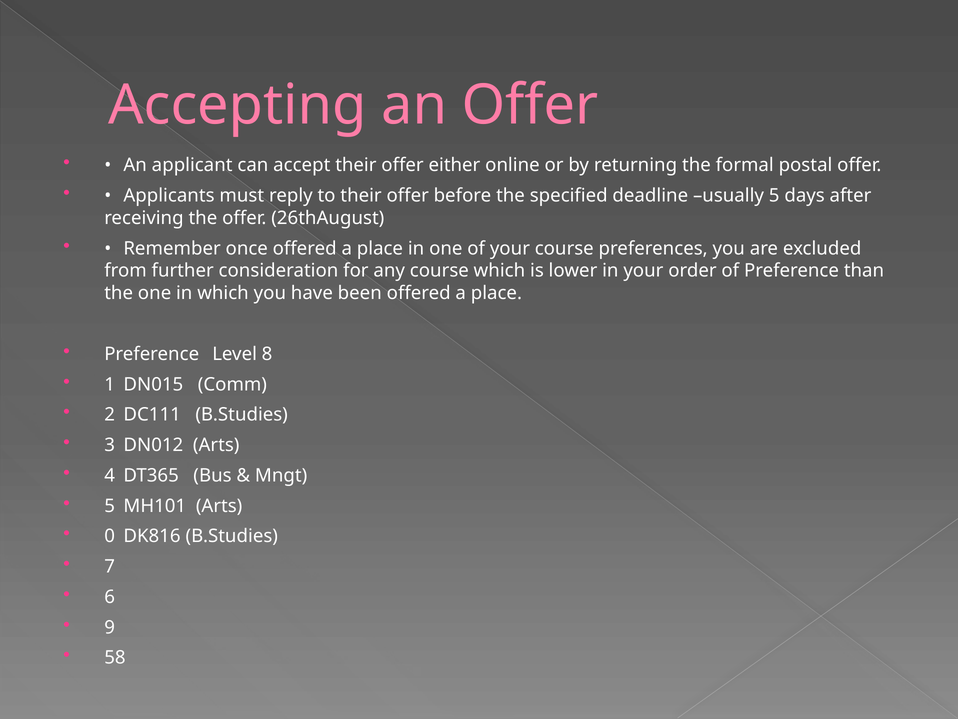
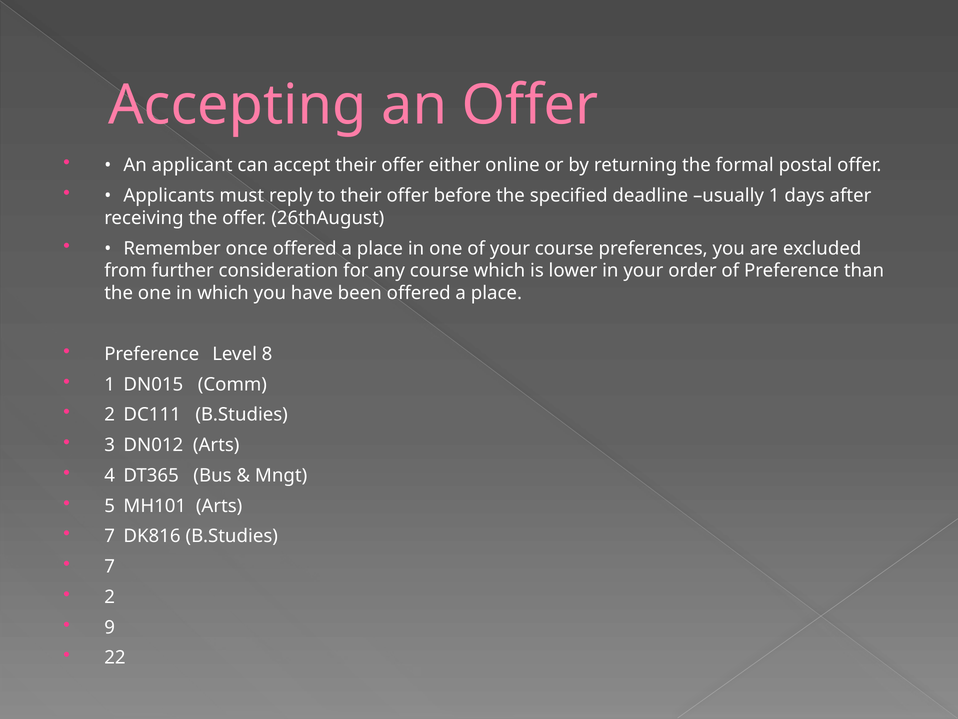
usually 5: 5 -> 1
0 at (110, 536): 0 -> 7
6 at (110, 597): 6 -> 2
58: 58 -> 22
